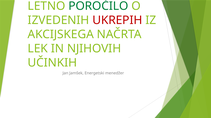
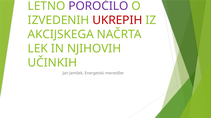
POROČILO colour: green -> purple
